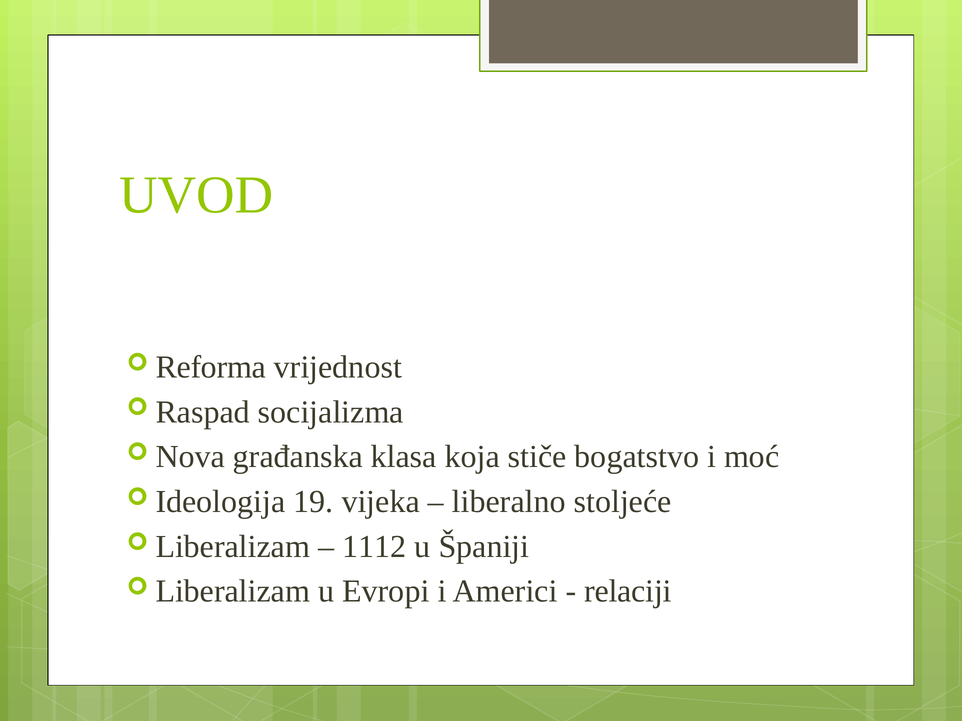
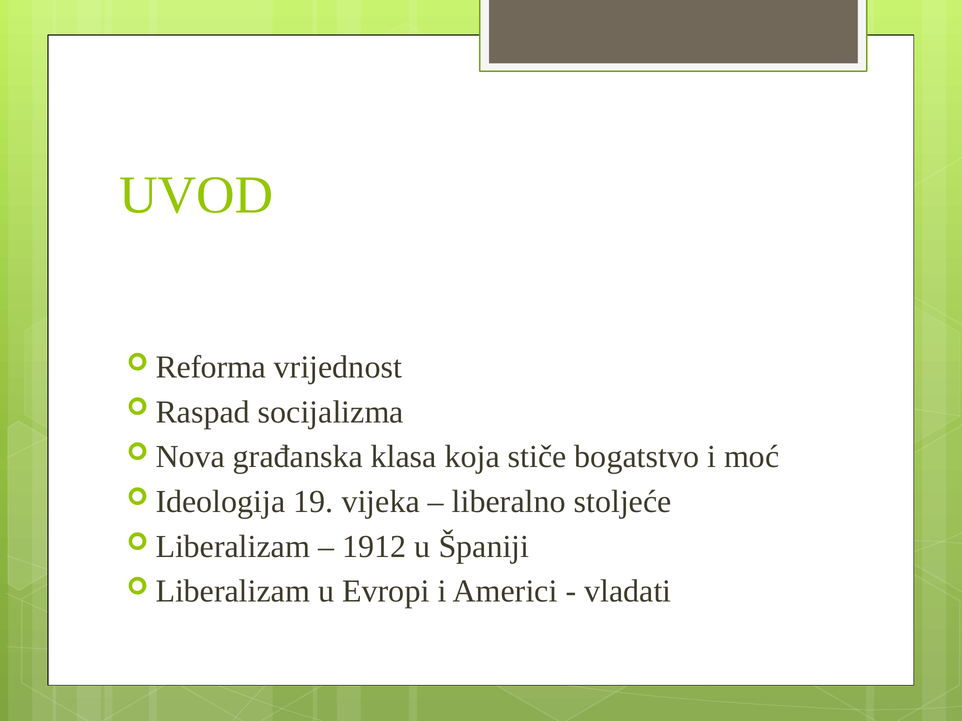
1112: 1112 -> 1912
relaciji: relaciji -> vladati
